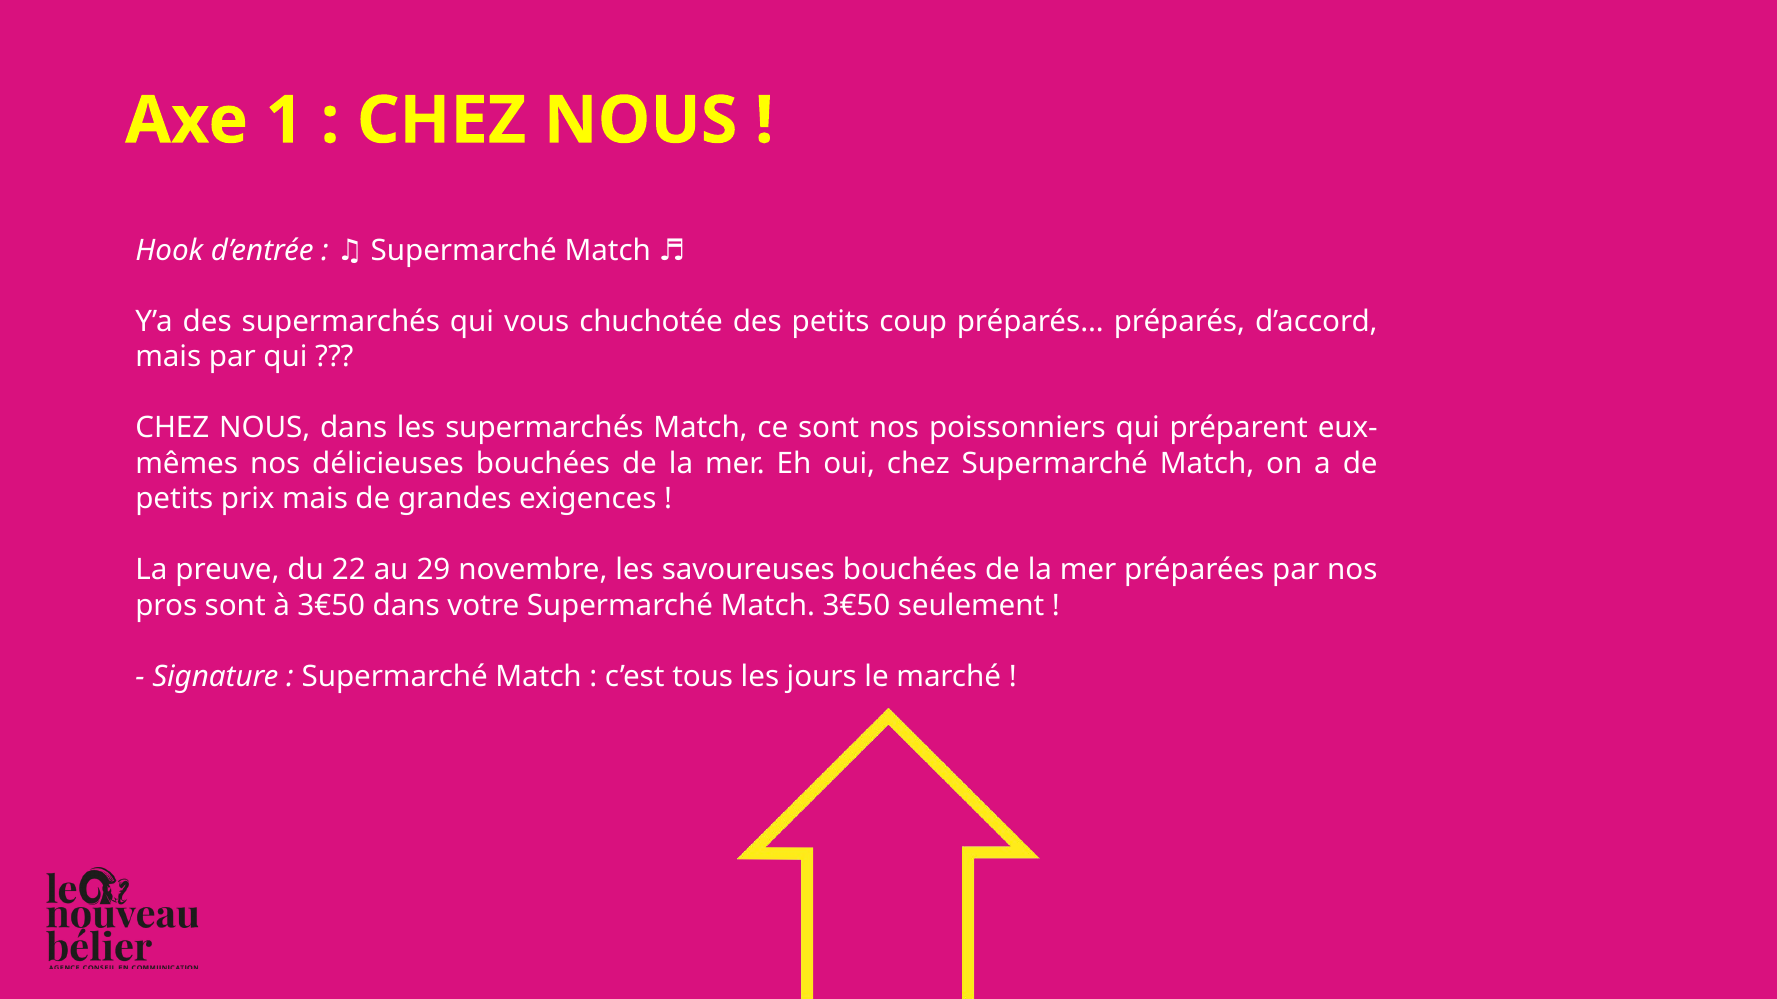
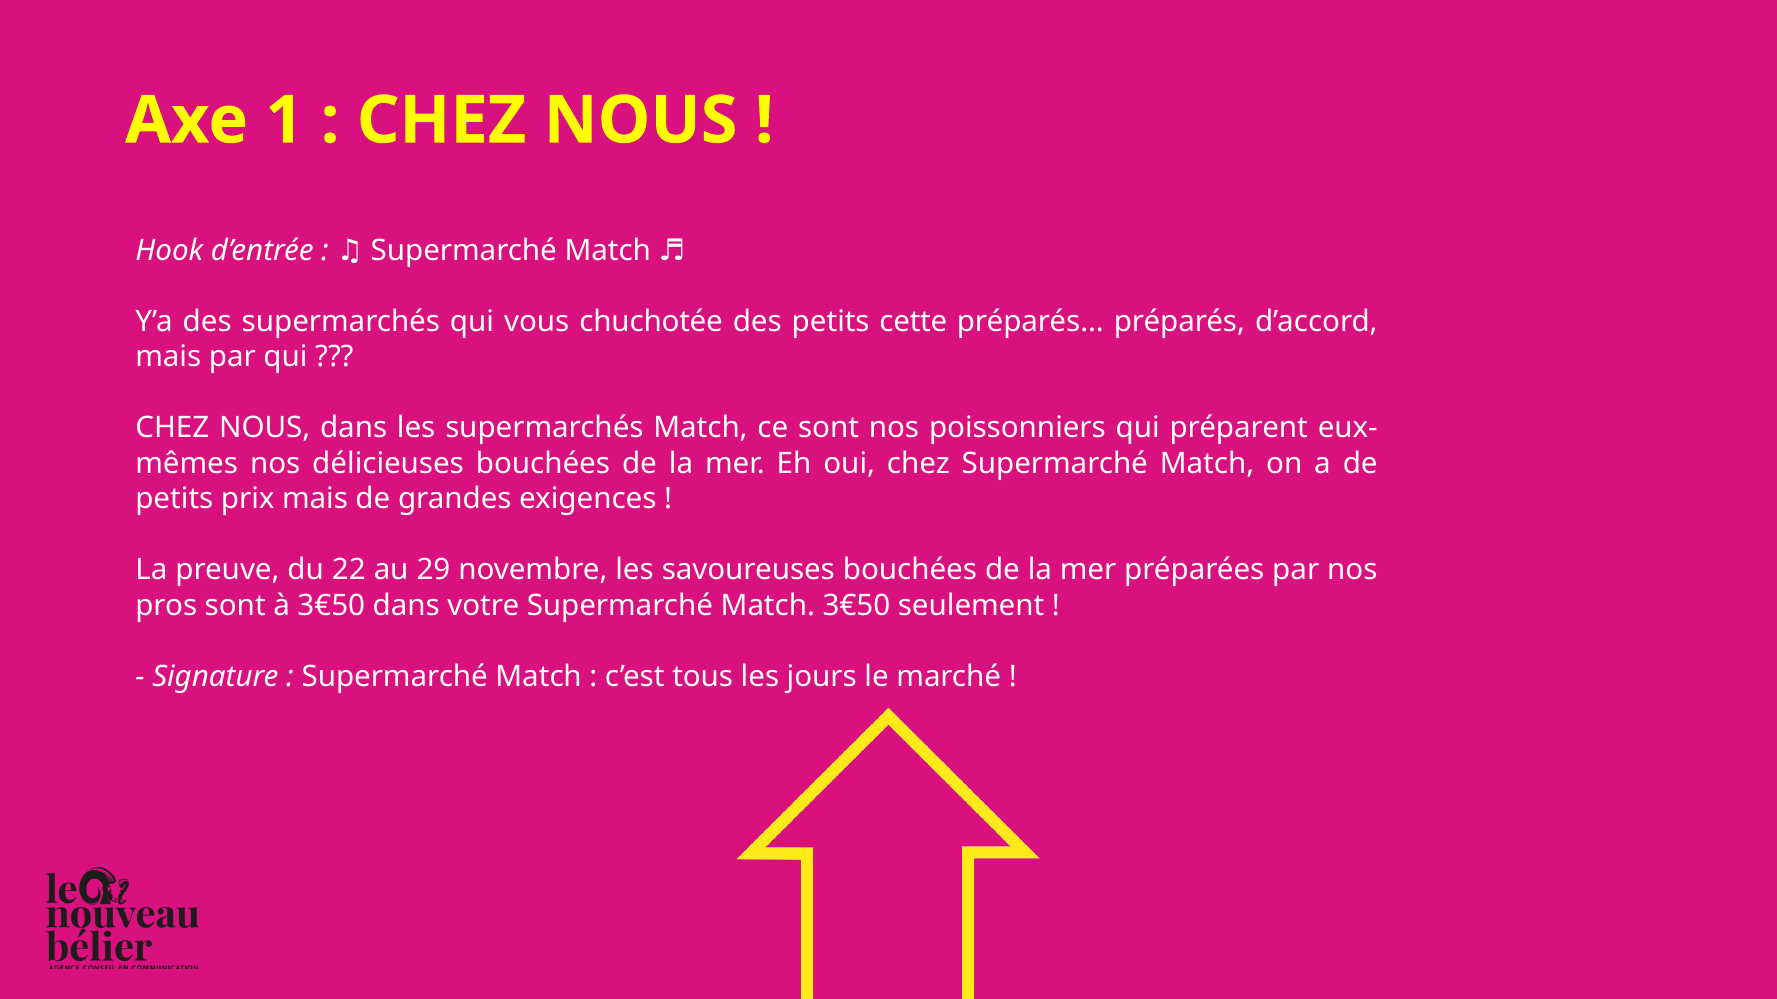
coup: coup -> cette
